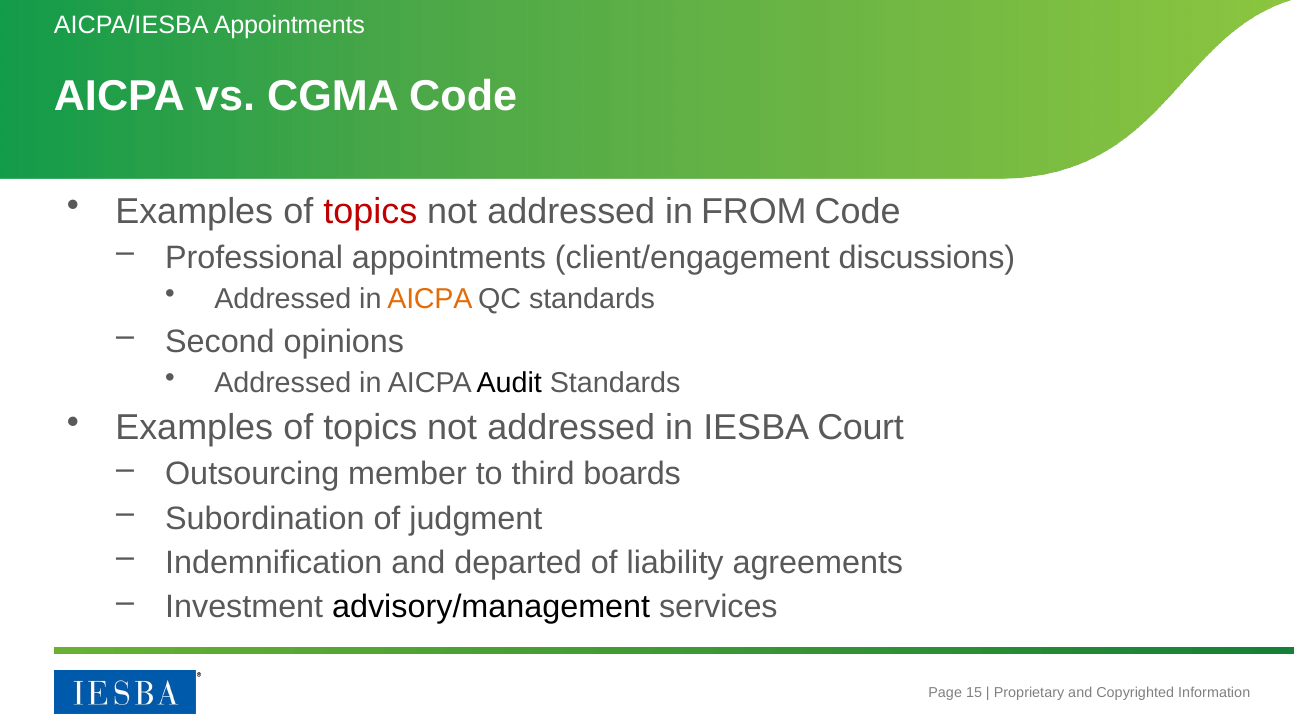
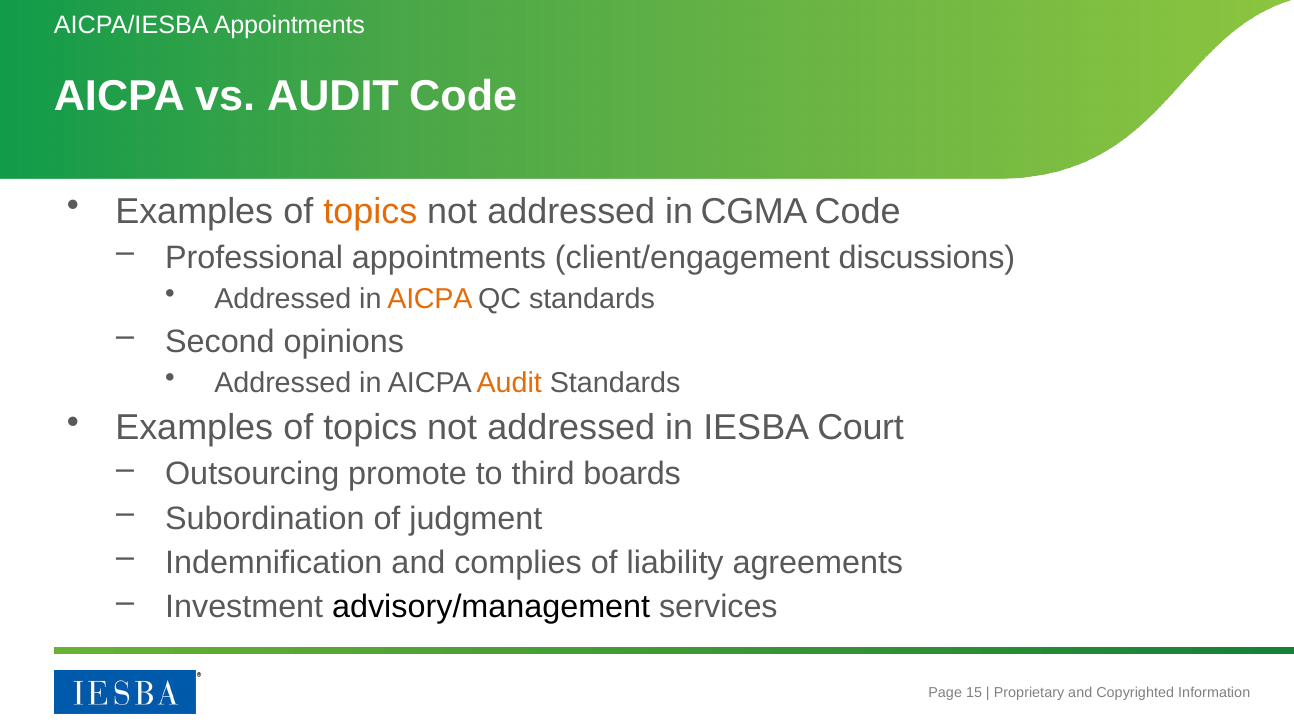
vs CGMA: CGMA -> AUDIT
topics at (370, 211) colour: red -> orange
in FROM: FROM -> CGMA
Audit at (509, 383) colour: black -> orange
member: member -> promote
departed: departed -> complies
